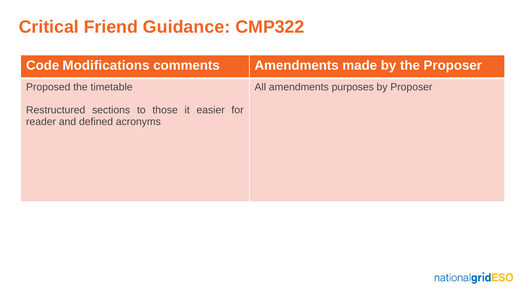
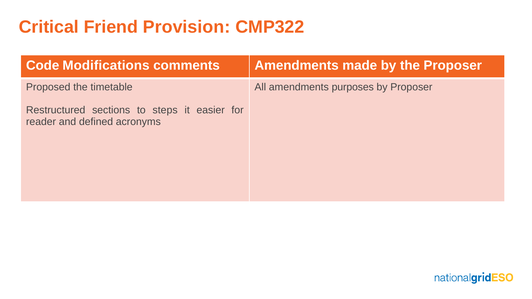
Guidance: Guidance -> Provision
those: those -> steps
